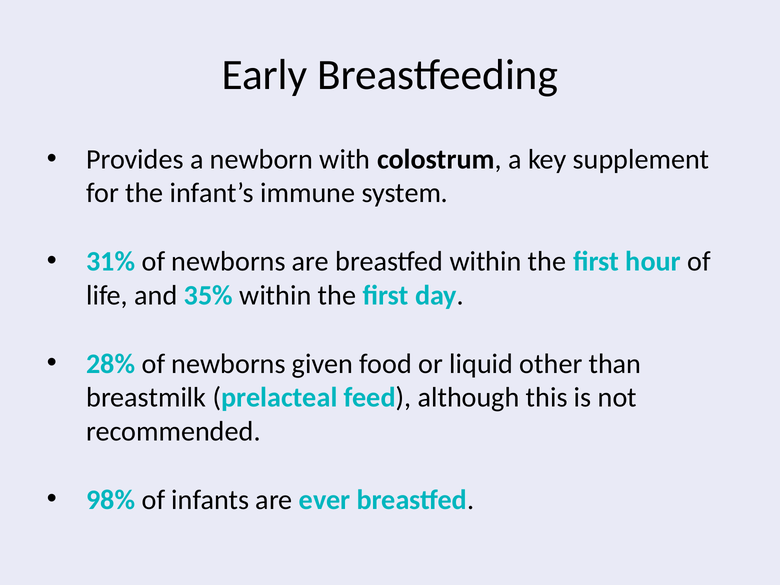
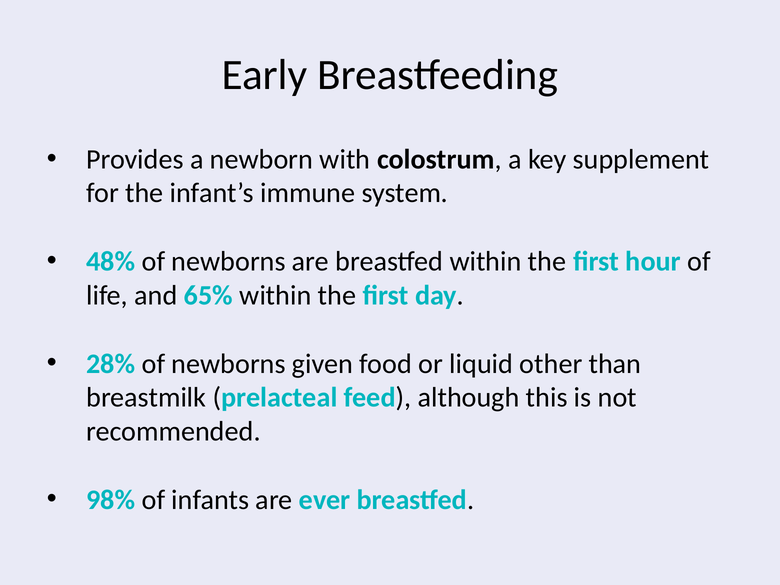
31%: 31% -> 48%
35%: 35% -> 65%
